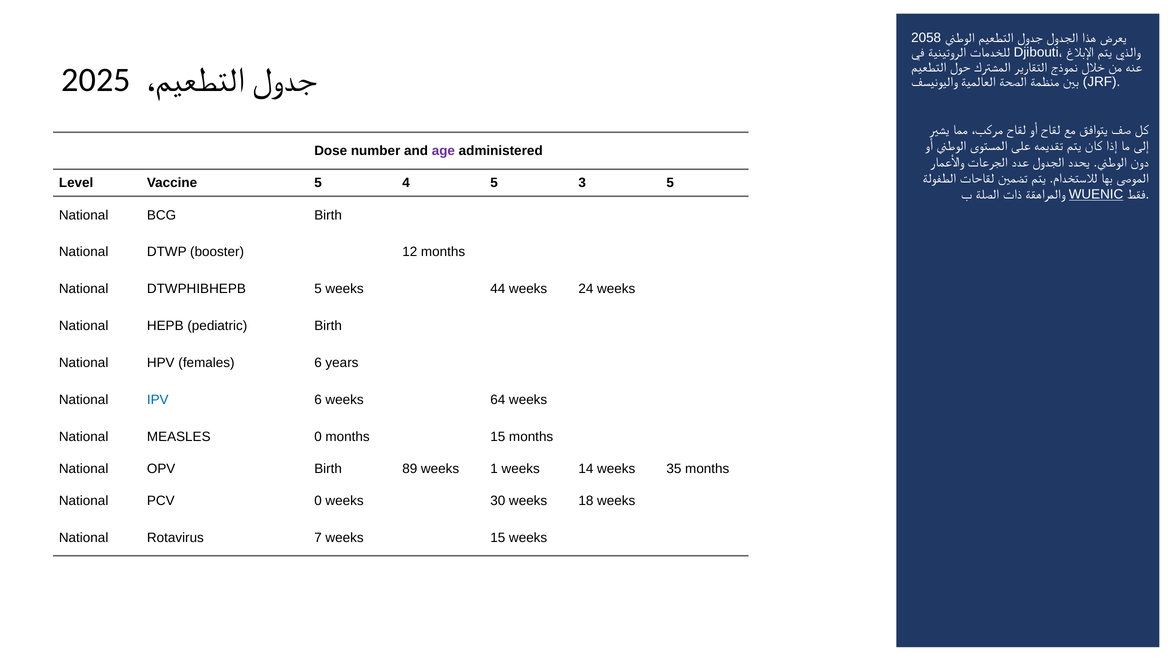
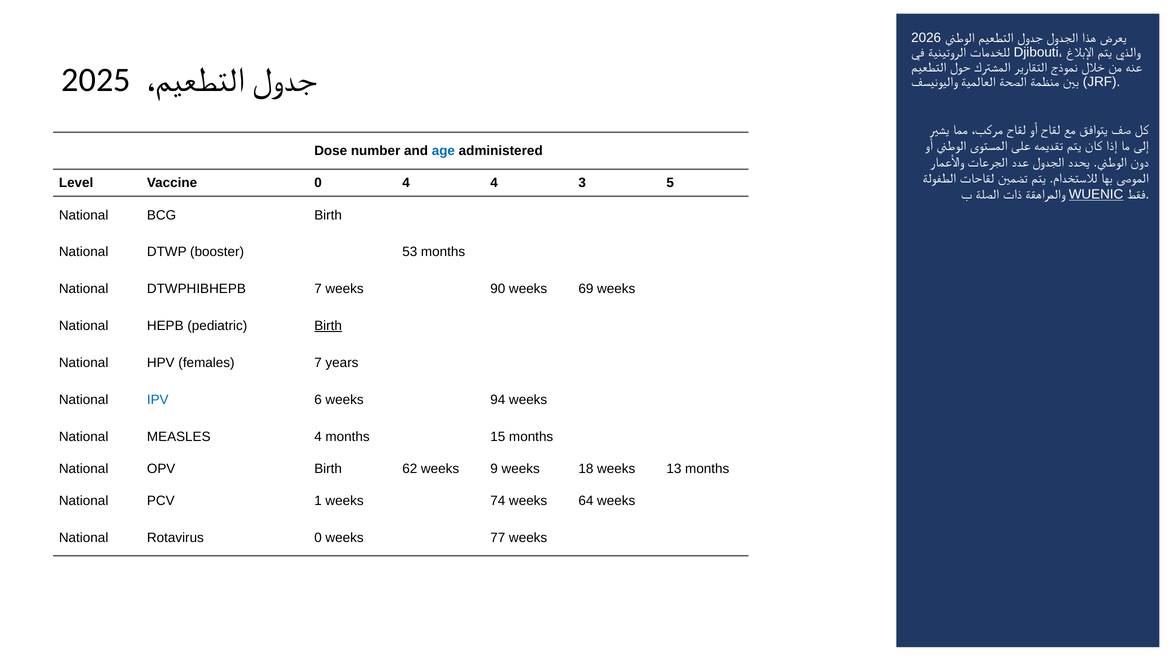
2058: 2058 -> 2026
age colour: purple -> blue
Vaccine 5: 5 -> 0
4 5: 5 -> 4
12: 12 -> 53
DTWPHIBHEPB 5: 5 -> 7
44: 44 -> 90
24: 24 -> 69
Birth at (328, 326) underline: none -> present
females 6: 6 -> 7
64: 64 -> 94
MEASLES 0: 0 -> 4
89: 89 -> 62
1: 1 -> 9
14: 14 -> 18
35: 35 -> 13
PCV 0: 0 -> 1
30: 30 -> 74
18: 18 -> 64
Rotavirus 7: 7 -> 0
weeks 15: 15 -> 77
